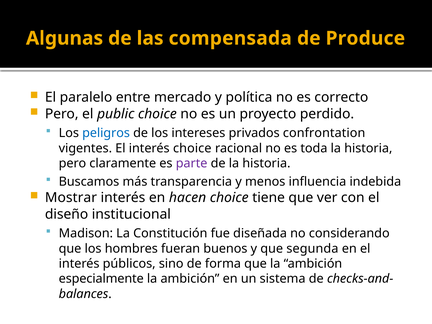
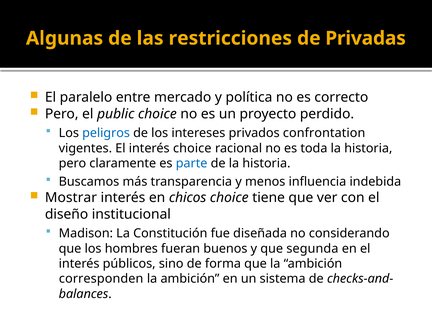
compensada: compensada -> restricciones
Produce: Produce -> Privadas
parte colour: purple -> blue
hacen: hacen -> chicos
especialmente: especialmente -> corresponden
